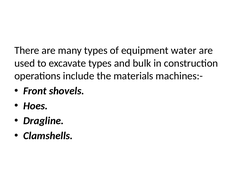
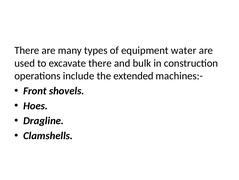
excavate types: types -> there
materials: materials -> extended
